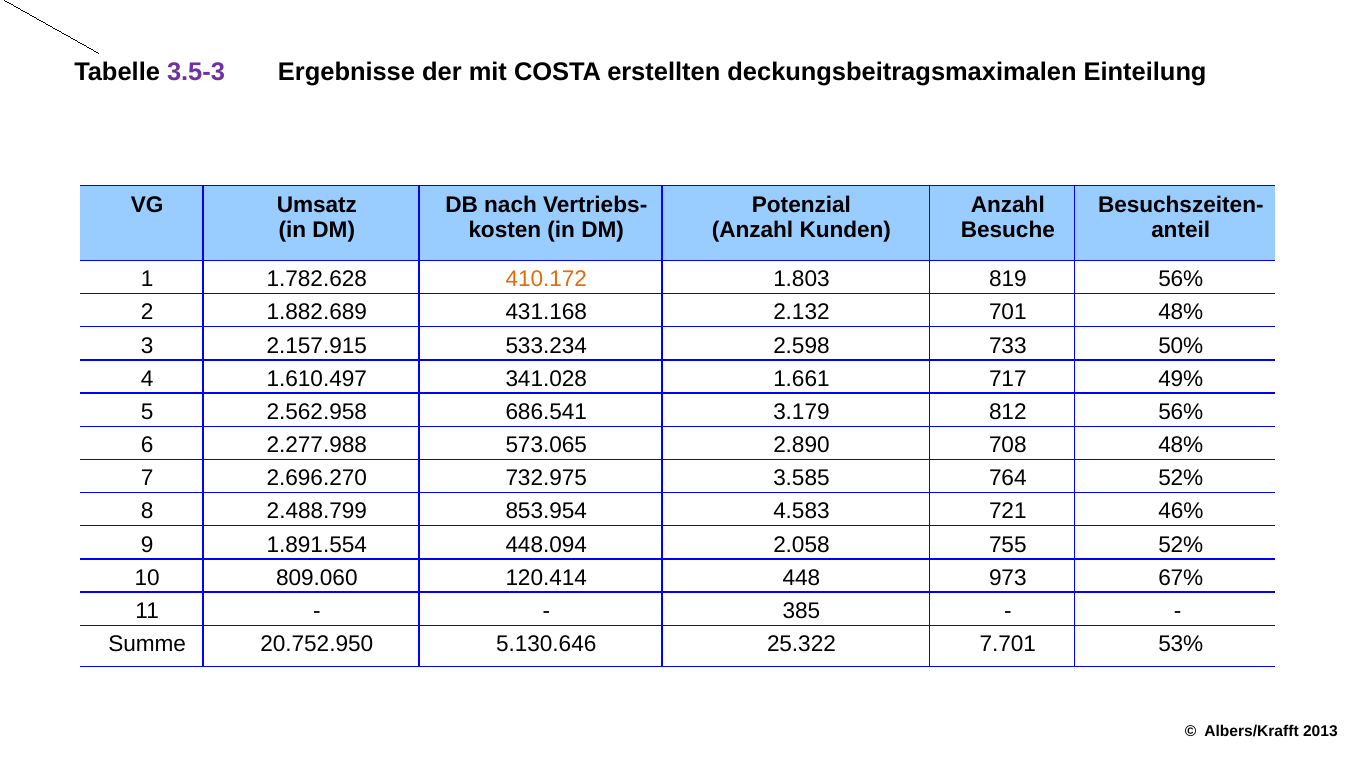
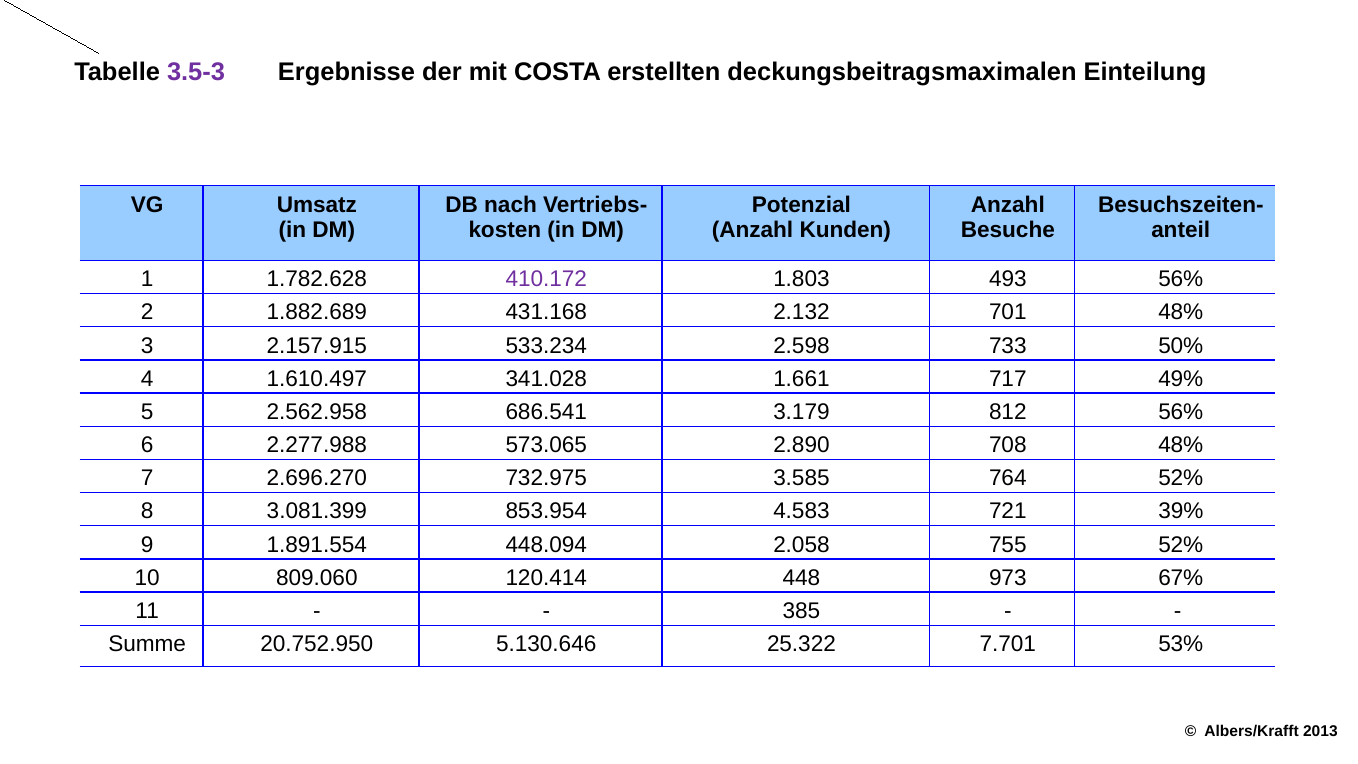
410.172 colour: orange -> purple
819: 819 -> 493
2.488.799: 2.488.799 -> 3.081.399
46%: 46% -> 39%
